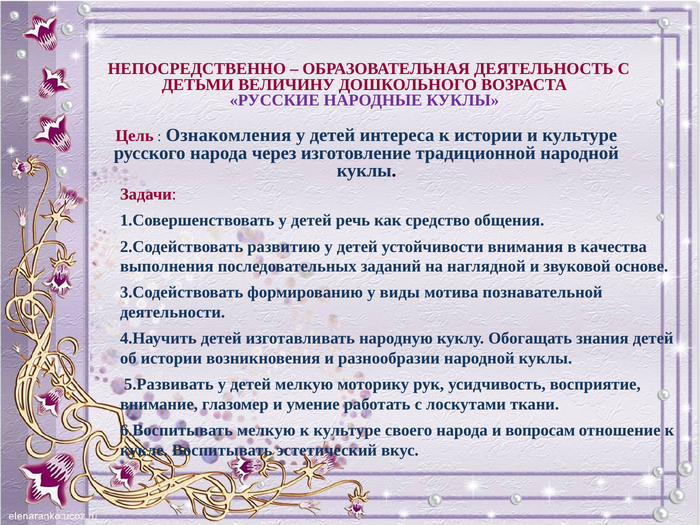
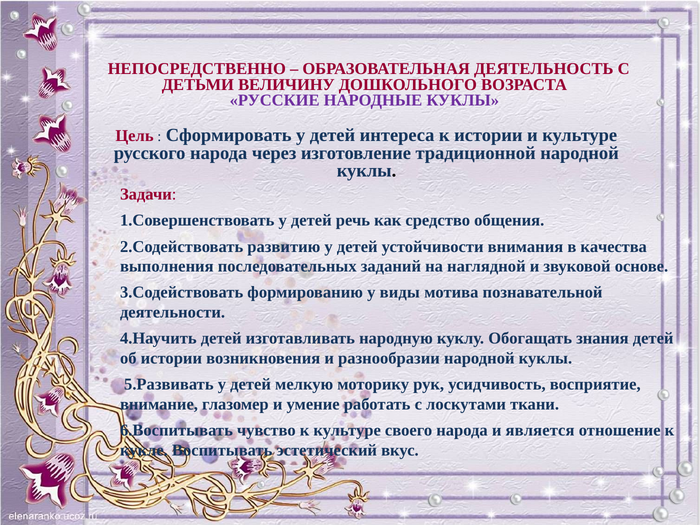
Ознакомления: Ознакомления -> Сформировать
6.Воспитывать мелкую: мелкую -> чувство
вопросам: вопросам -> является
